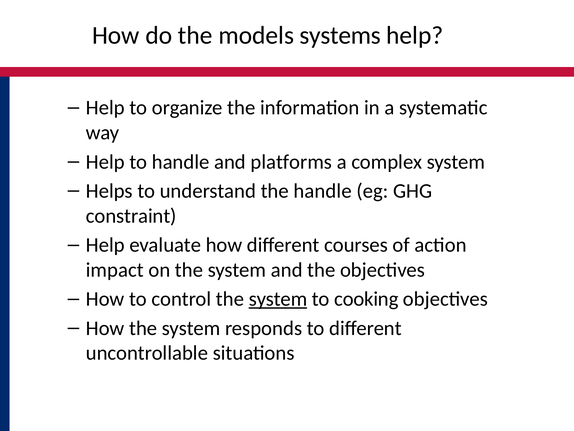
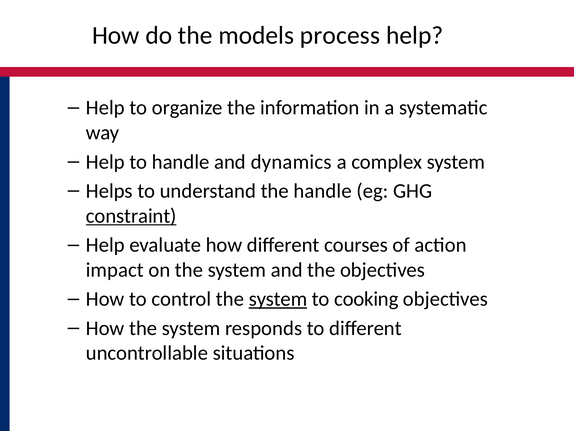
systems: systems -> process
platforms: platforms -> dynamics
constraint underline: none -> present
